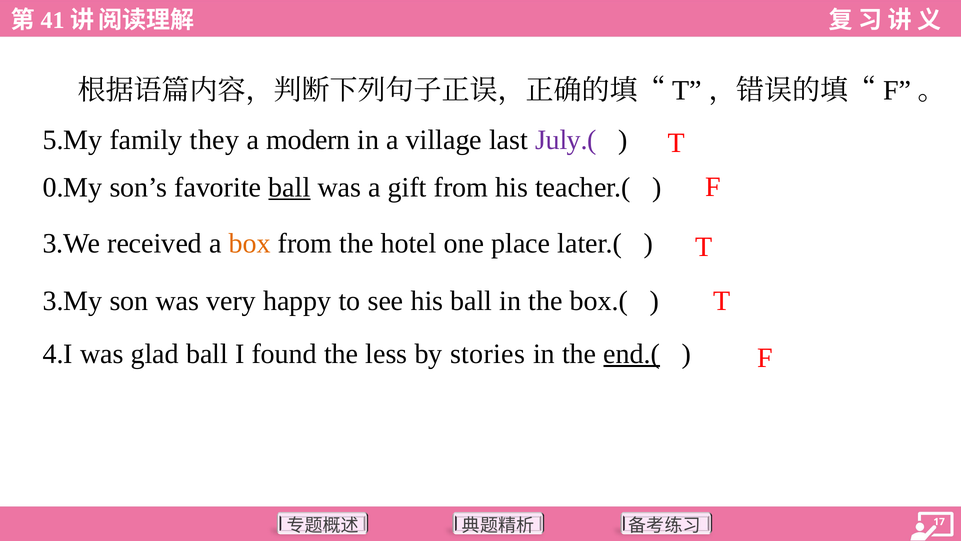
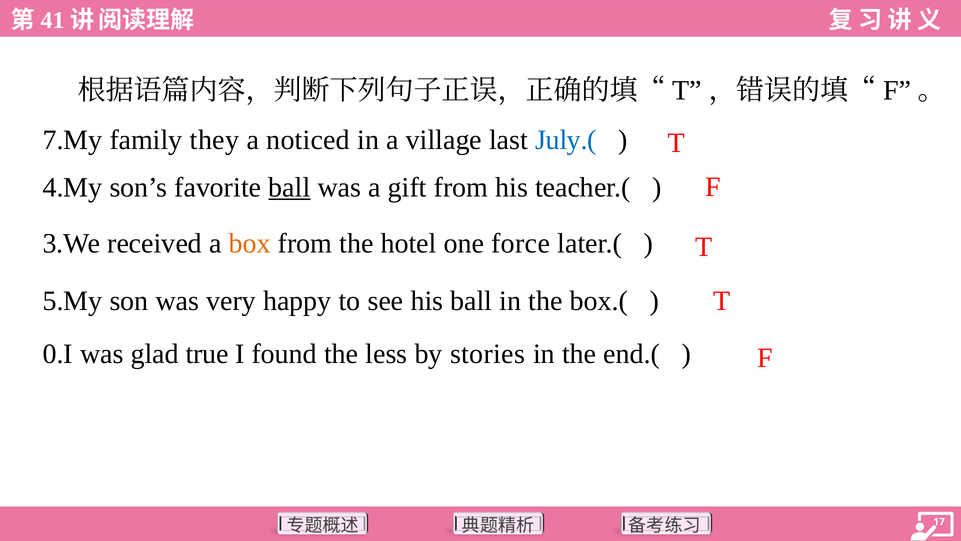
5.My: 5.My -> 7.My
modern: modern -> noticed
July.( colour: purple -> blue
0.My: 0.My -> 4.My
place: place -> force
3.My: 3.My -> 5.My
4.I: 4.I -> 0.I
glad ball: ball -> true
end.( underline: present -> none
